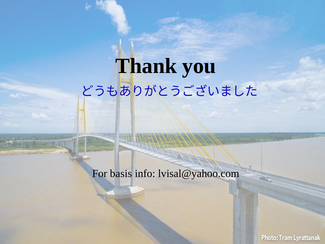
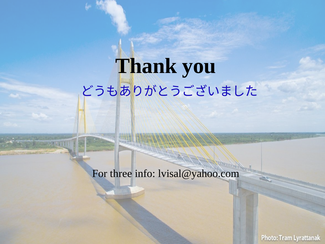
basis: basis -> three
